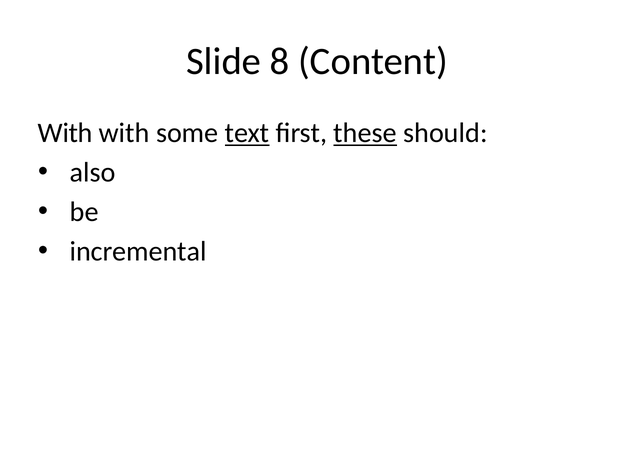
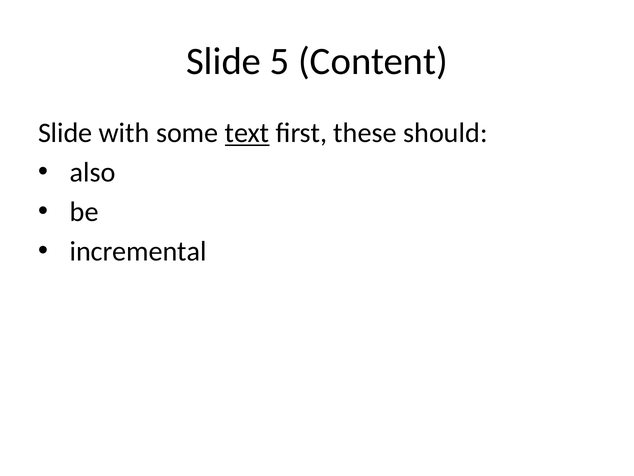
8: 8 -> 5
With at (65, 133): With -> Slide
these underline: present -> none
